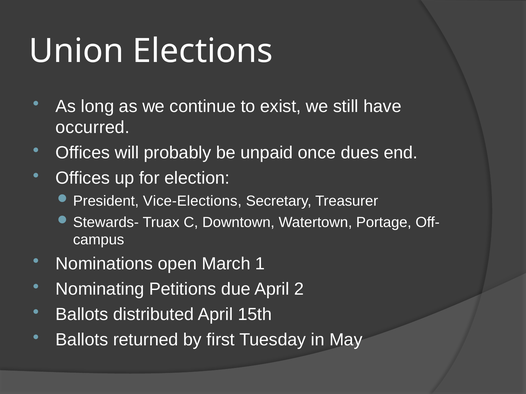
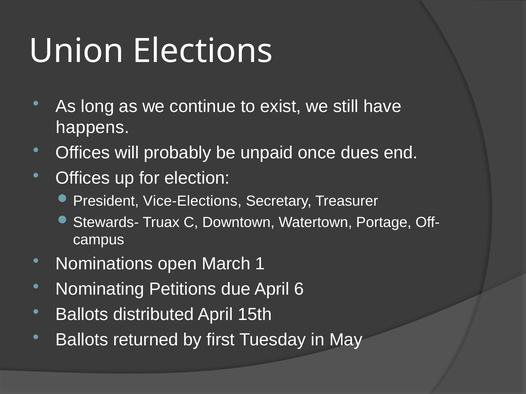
occurred: occurred -> happens
2: 2 -> 6
